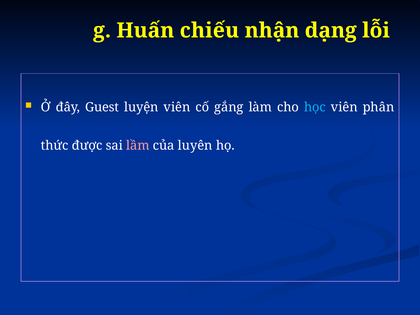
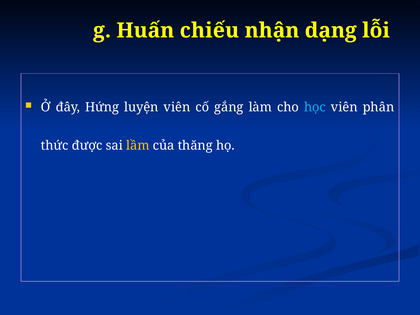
Guest: Guest -> Hứng
lầm colour: pink -> yellow
luyên: luyên -> thăng
